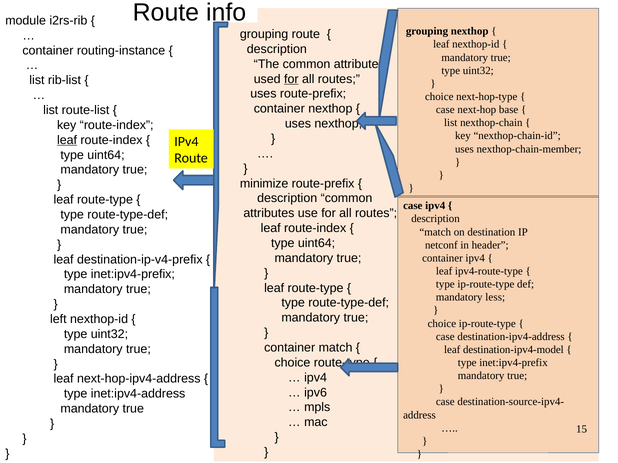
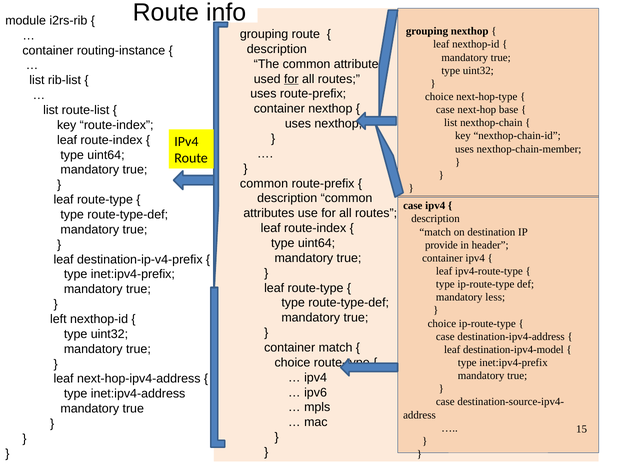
leaf at (67, 140) underline: present -> none
minimize at (264, 184): minimize -> common
netconf: netconf -> provide
